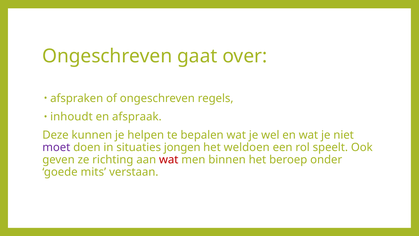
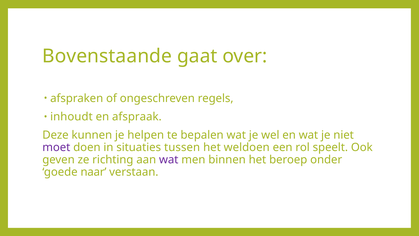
Ongeschreven at (107, 56): Ongeschreven -> Bovenstaande
jongen: jongen -> tussen
wat at (169, 159) colour: red -> purple
mits: mits -> naar
